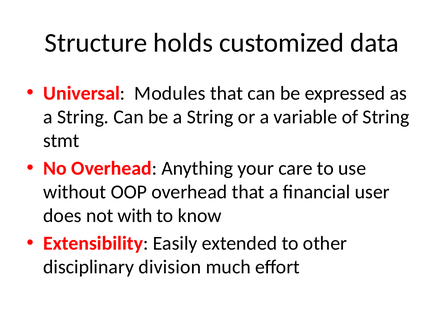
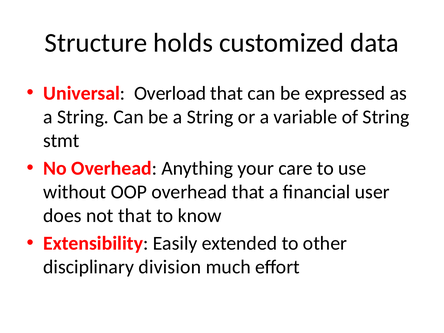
Modules: Modules -> Overload
not with: with -> that
